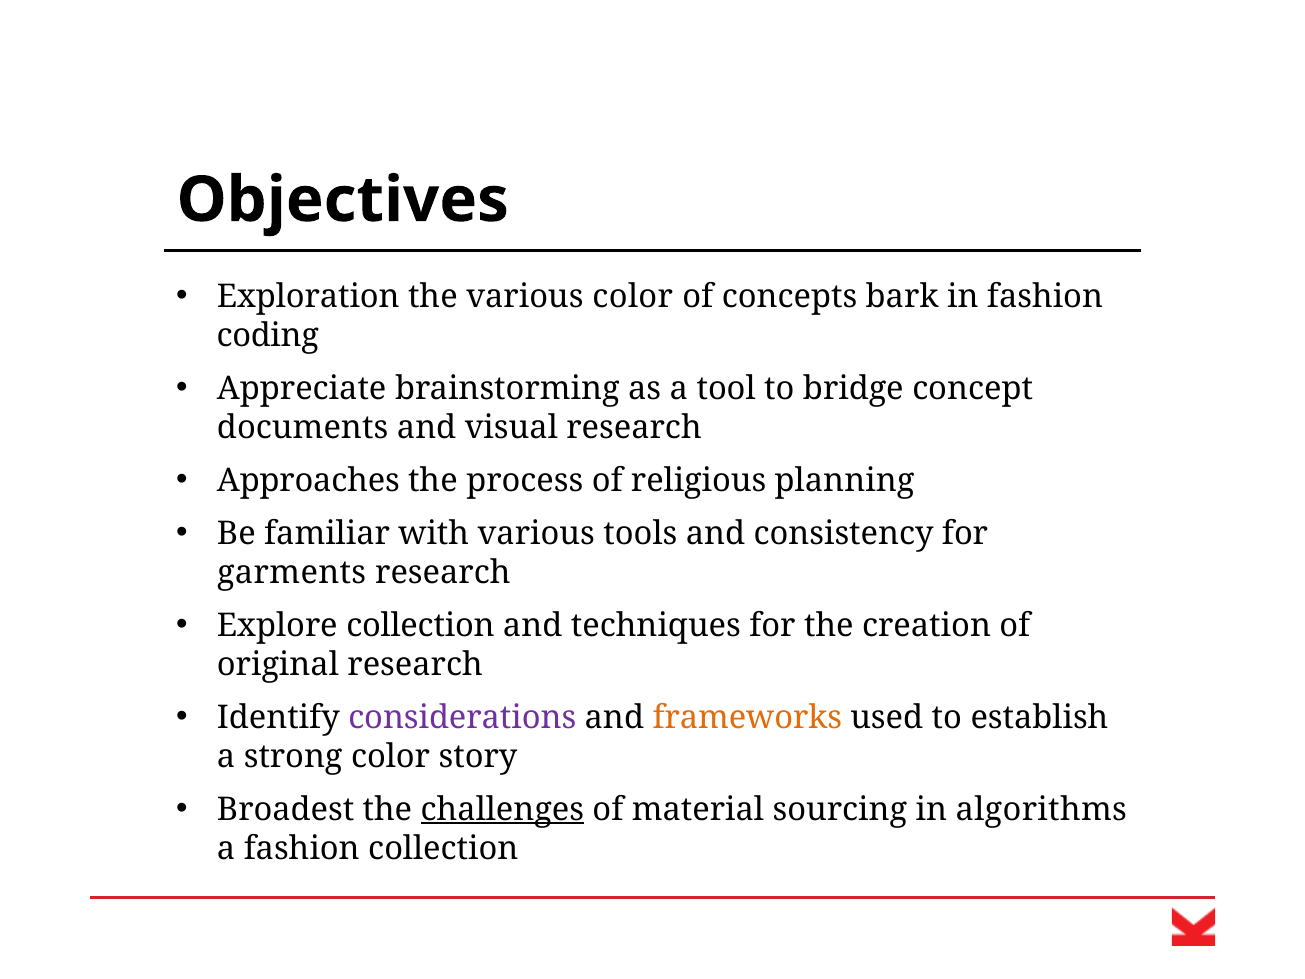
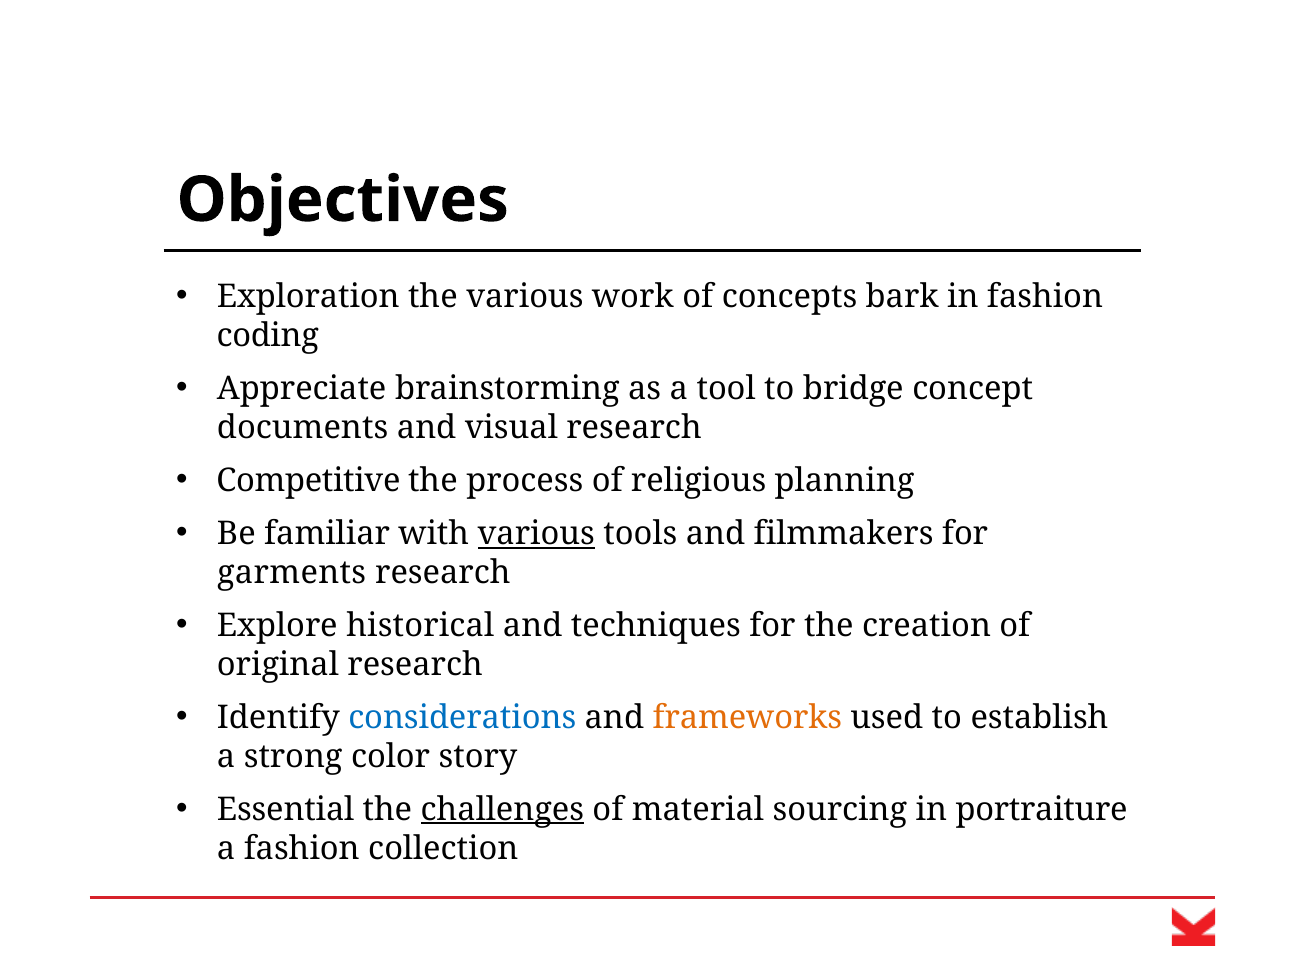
various color: color -> work
Approaches: Approaches -> Competitive
various at (536, 533) underline: none -> present
consistency: consistency -> filmmakers
Explore collection: collection -> historical
considerations colour: purple -> blue
Broadest: Broadest -> Essential
algorithms: algorithms -> portraiture
